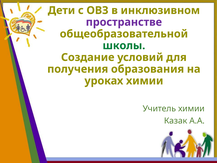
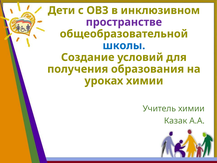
школы colour: green -> blue
